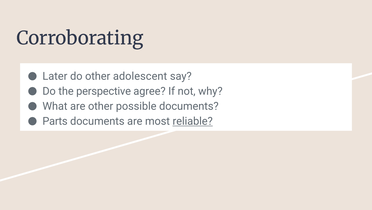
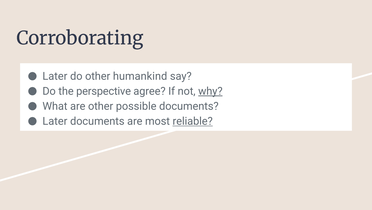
adolescent: adolescent -> humankind
why underline: none -> present
Parts at (55, 121): Parts -> Later
